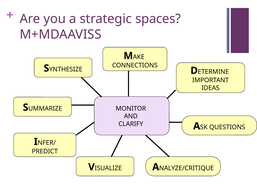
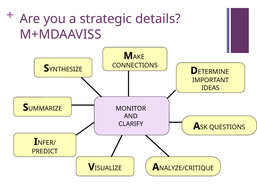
spaces: spaces -> details
